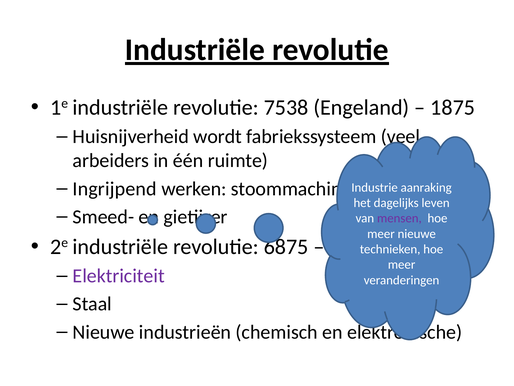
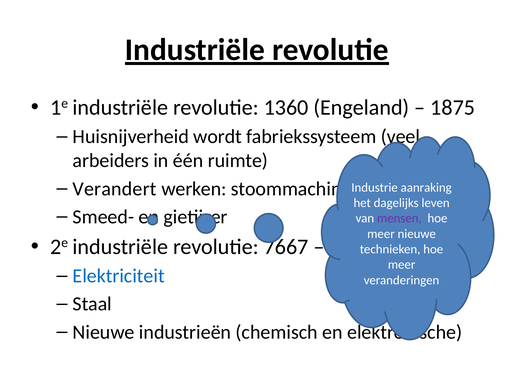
7538: 7538 -> 1360
Ingrijpend: Ingrijpend -> Verandert
6875: 6875 -> 7667
Elektriciteit colour: purple -> blue
